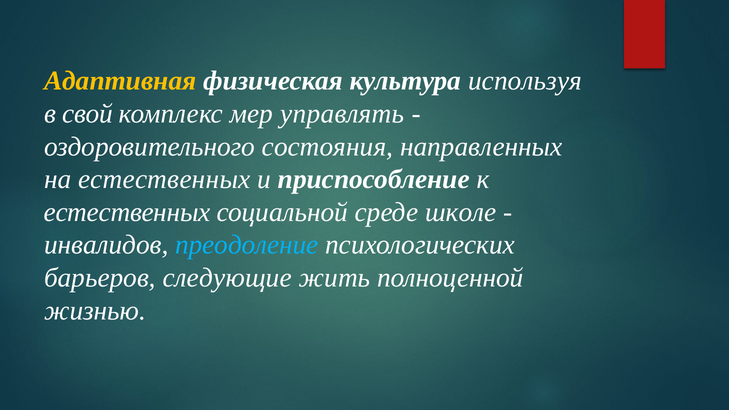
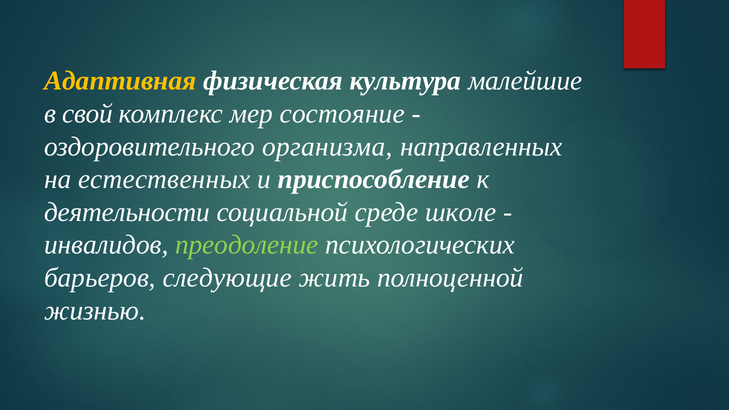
используя: используя -> малейшие
управлять: управлять -> состояние
состояния: состояния -> организма
естественных at (127, 212): естественных -> деятельности
преодоление colour: light blue -> light green
